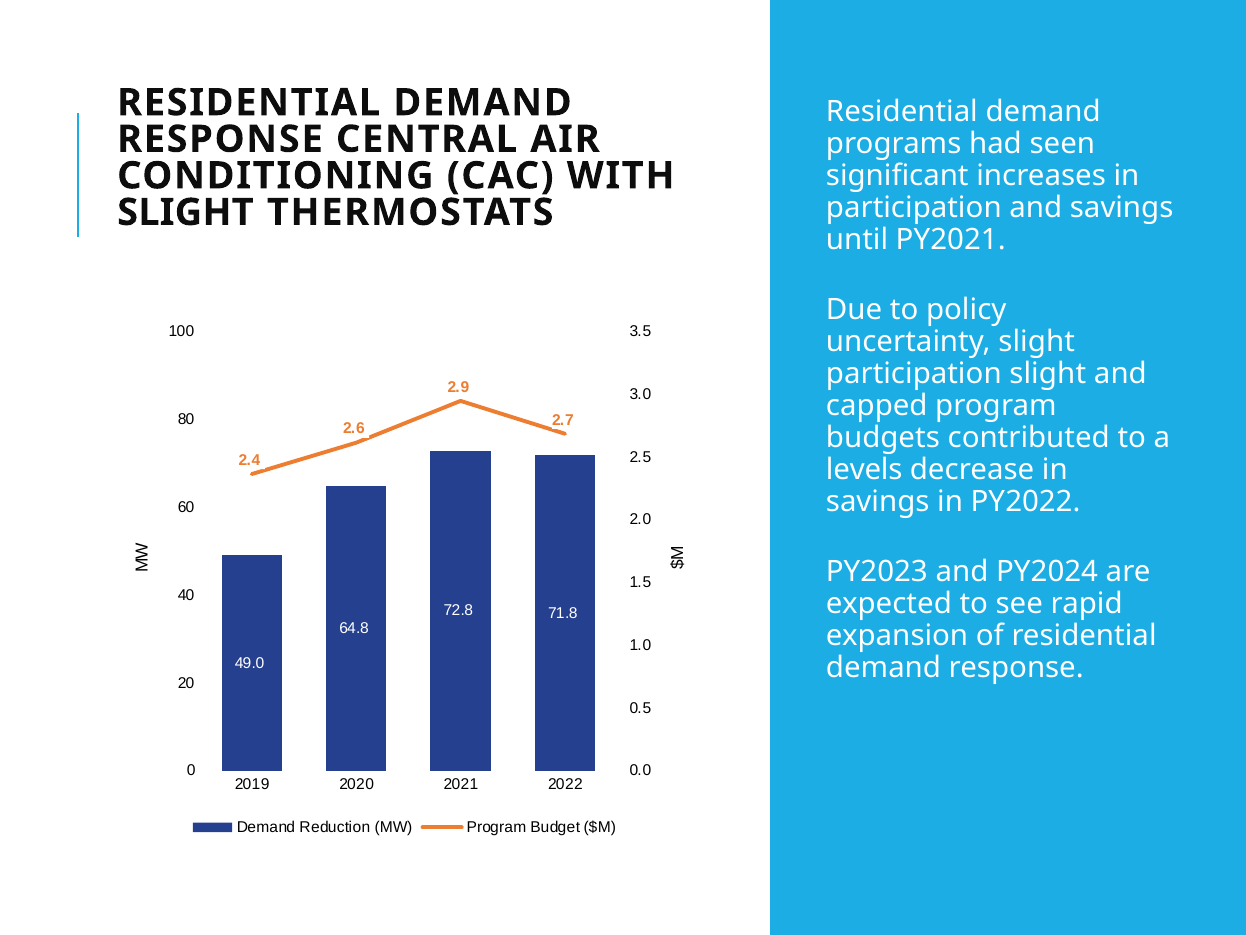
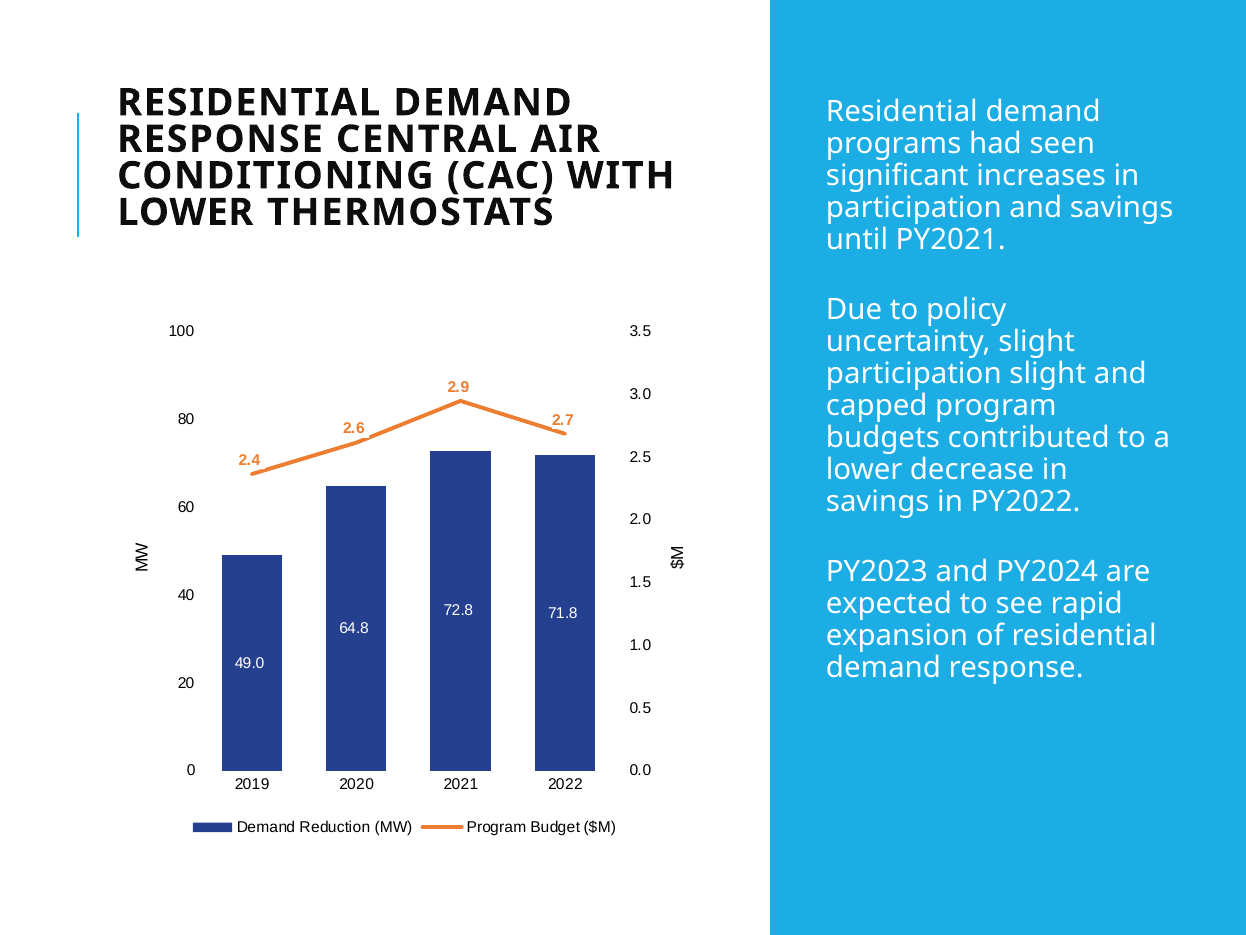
SLIGHT at (185, 212): SLIGHT -> LOWER
levels at (864, 469): levels -> lower
